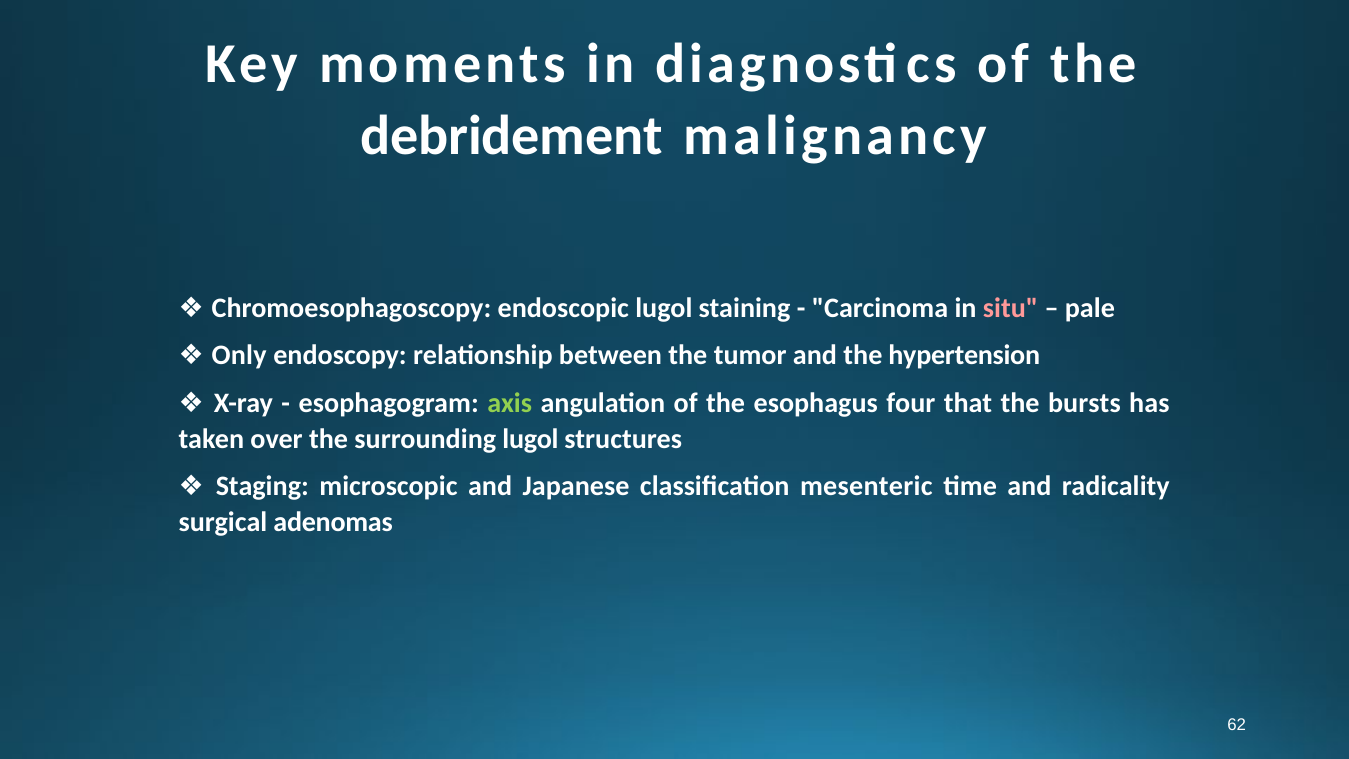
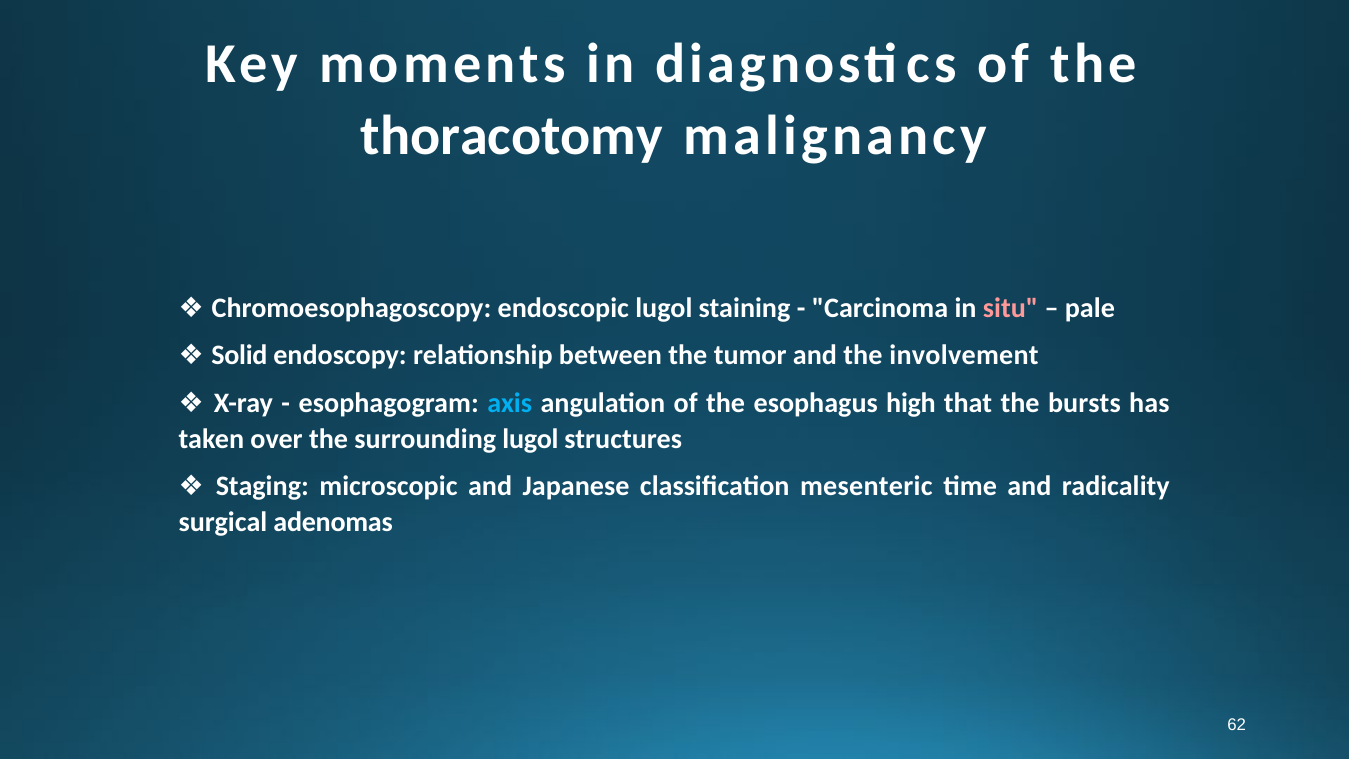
debridement: debridement -> thoracotomy
Only: Only -> Solid
hypertension: hypertension -> involvement
axis colour: light green -> light blue
four: four -> high
